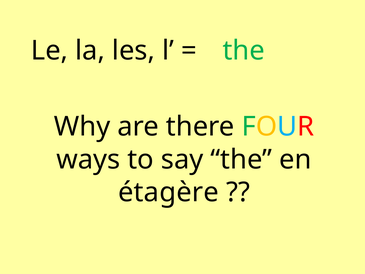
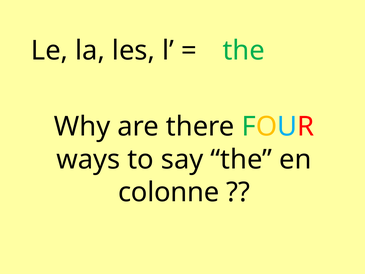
étagère: étagère -> colonne
